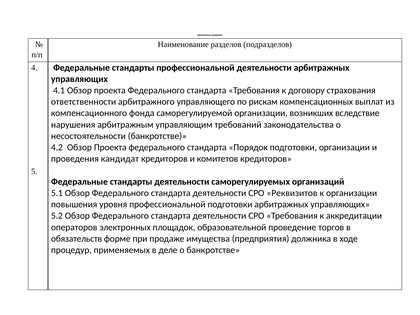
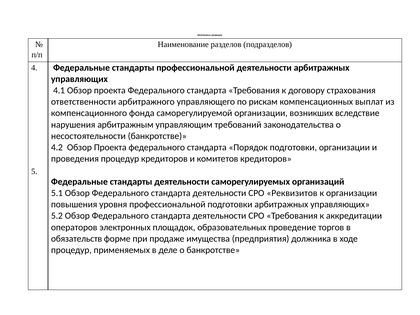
проведения кандидат: кандидат -> процедур
образовательной: образовательной -> образовательных
